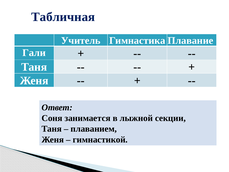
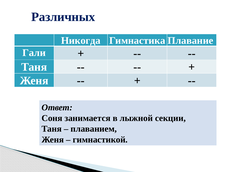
Табличная: Табличная -> Различных
Учитель: Учитель -> Никогда
